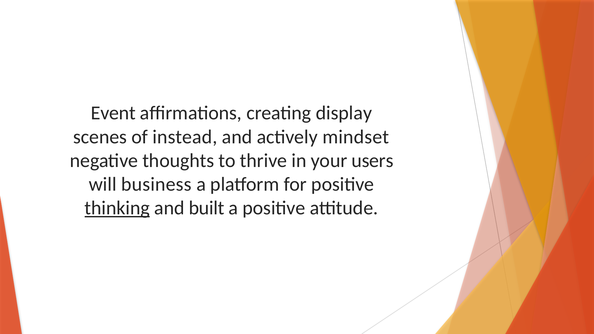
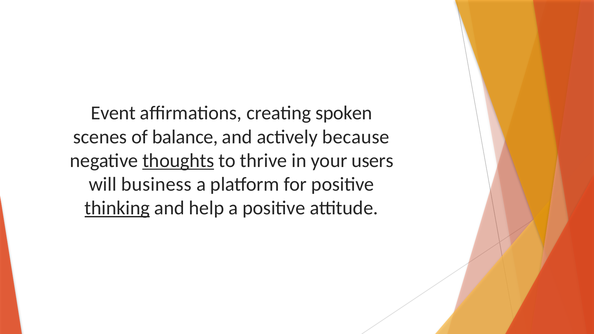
display: display -> spoken
instead: instead -> balance
mindset: mindset -> because
thoughts underline: none -> present
built: built -> help
